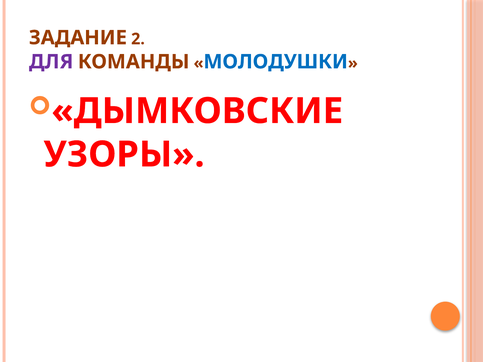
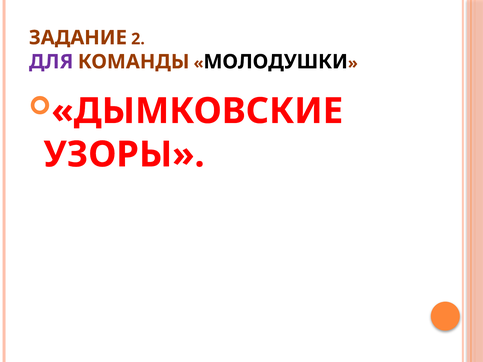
МОЛОДУШКИ colour: blue -> black
